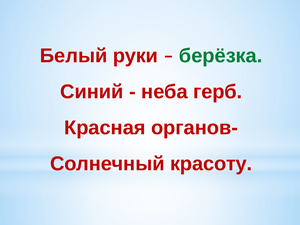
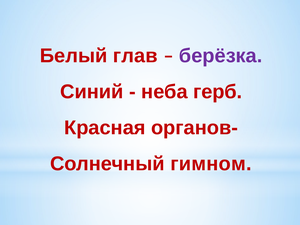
руки: руки -> глав
берёзка colour: green -> purple
красоту: красоту -> гимном
